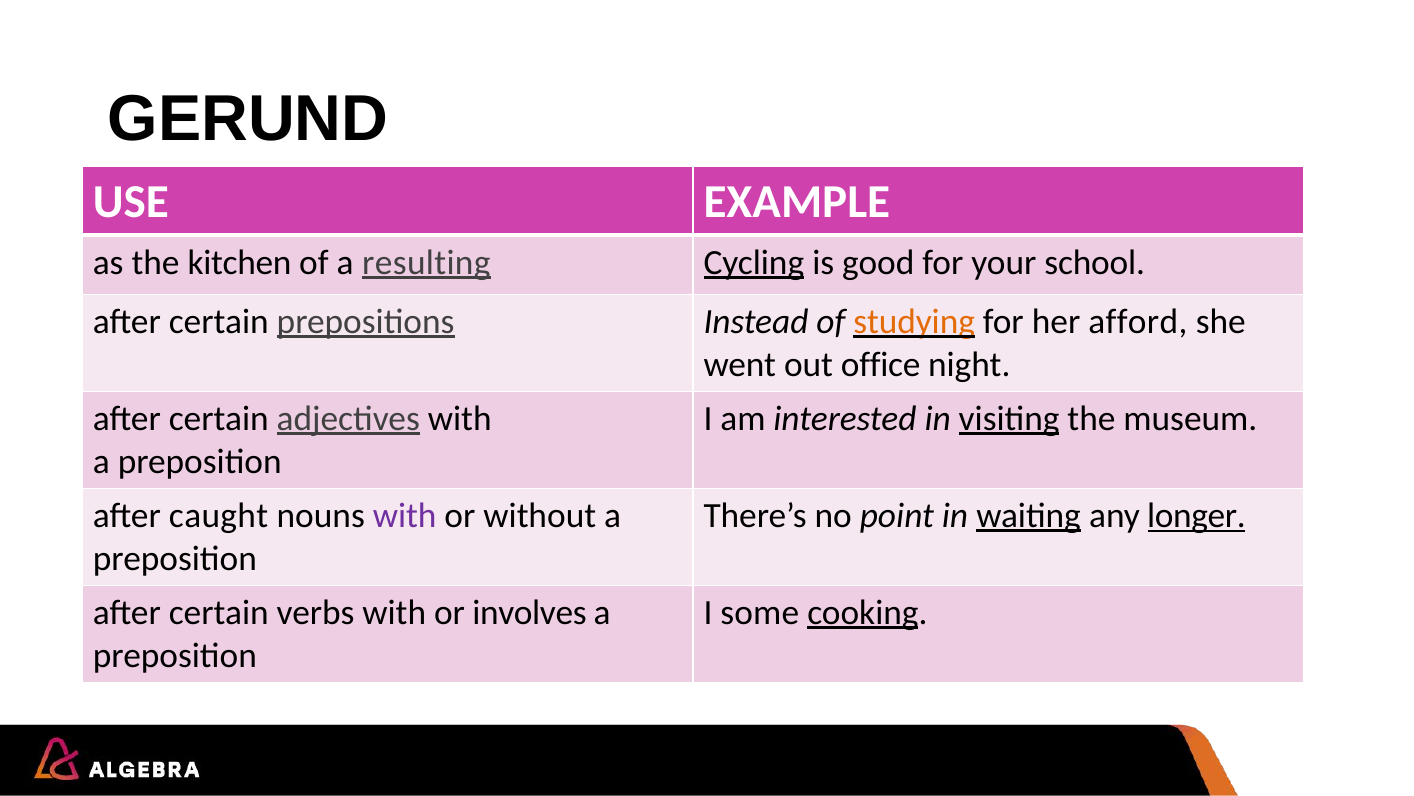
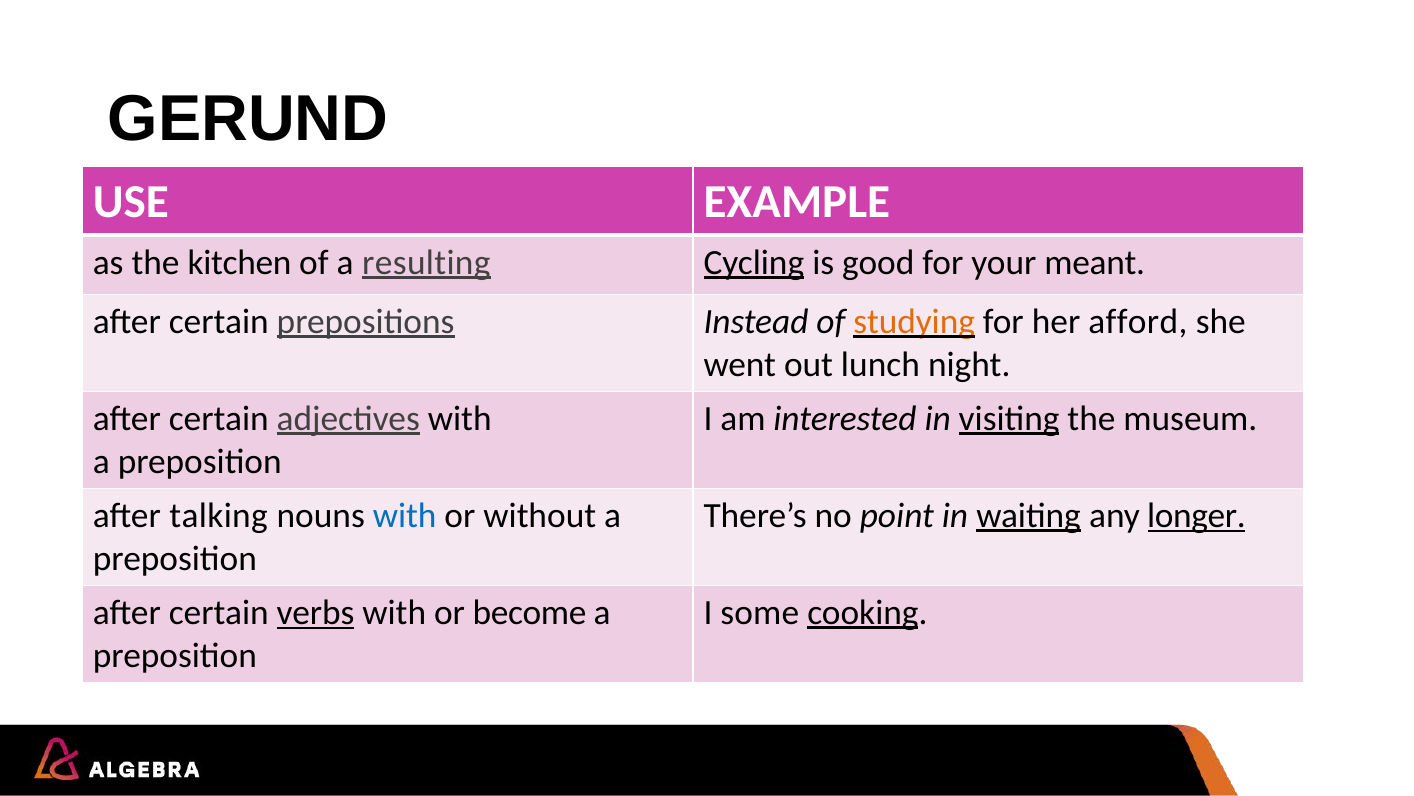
school: school -> meant
office: office -> lunch
caught: caught -> talking
with at (405, 515) colour: purple -> blue
verbs underline: none -> present
involves: involves -> become
